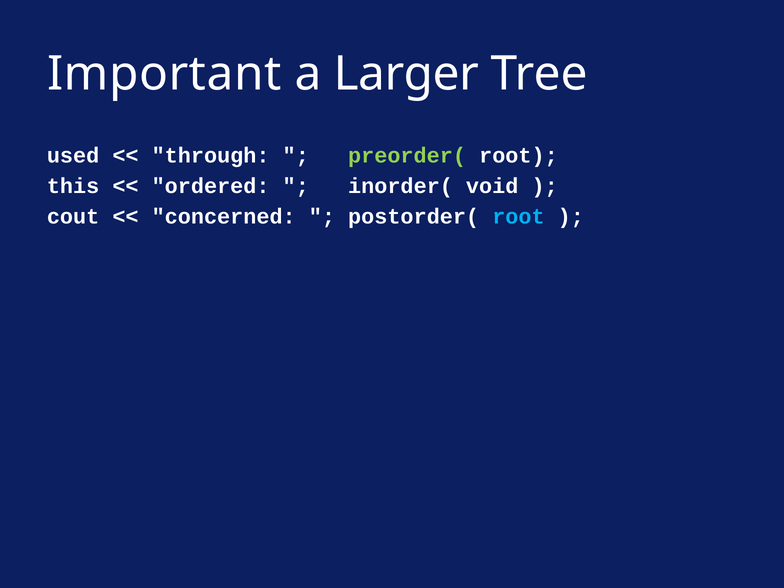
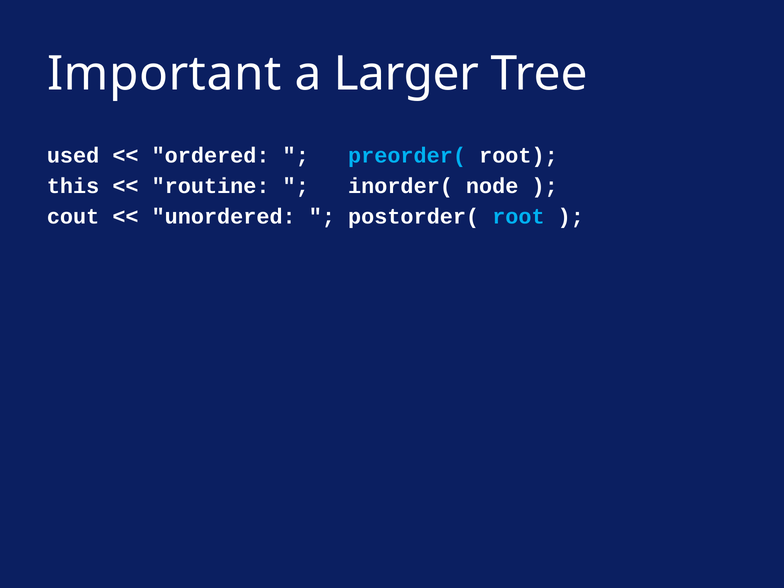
through: through -> ordered
preorder( colour: light green -> light blue
ordered: ordered -> routine
void: void -> node
concerned: concerned -> unordered
